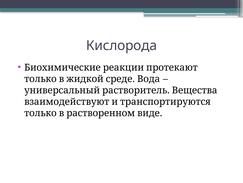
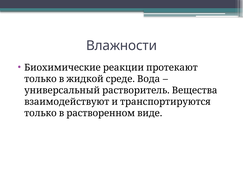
Кислорода: Кислорода -> Влажности
